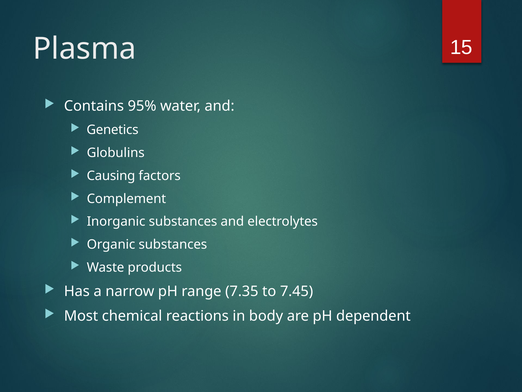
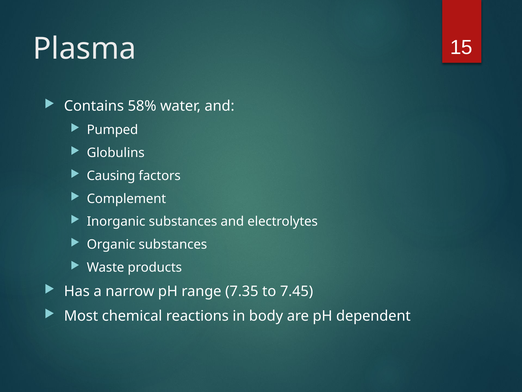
95%: 95% -> 58%
Genetics: Genetics -> Pumped
